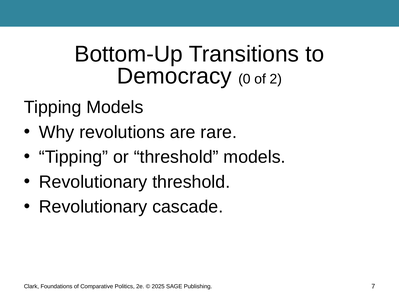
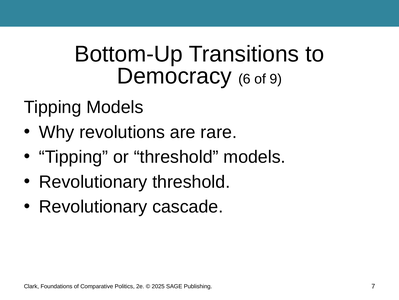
0: 0 -> 6
2: 2 -> 9
